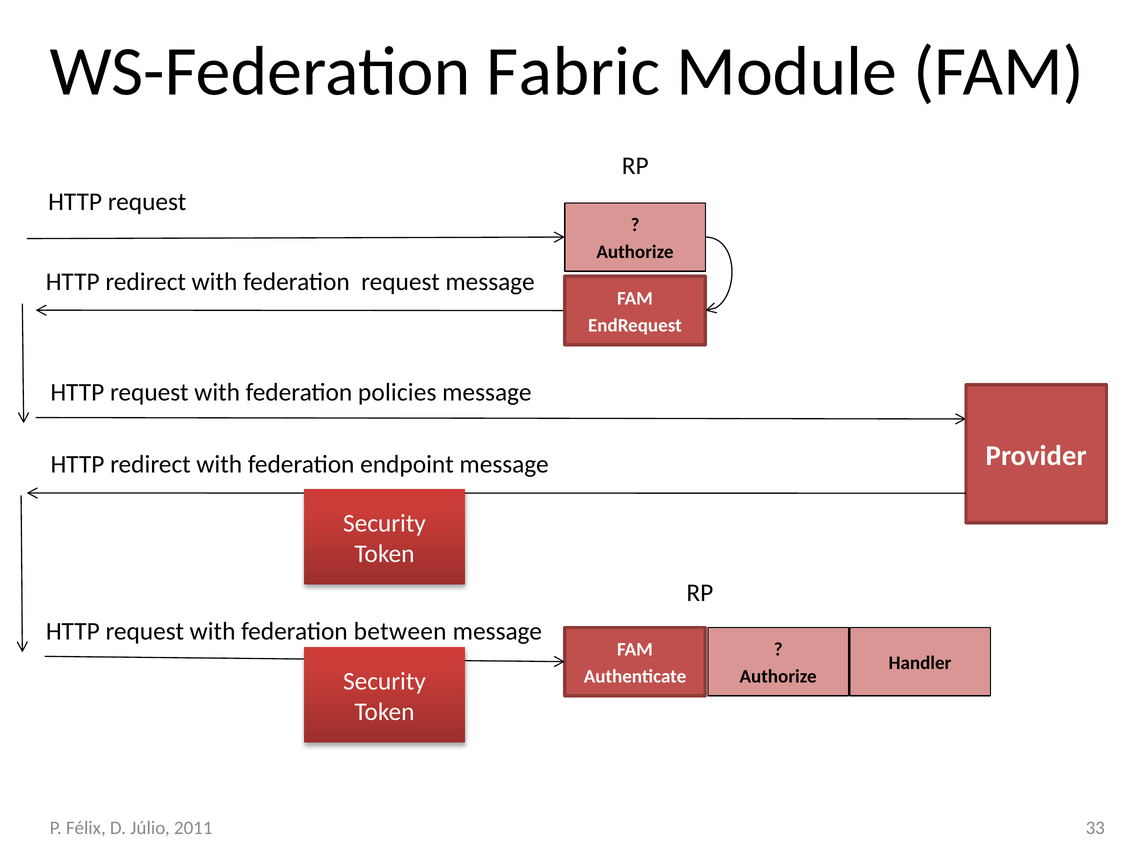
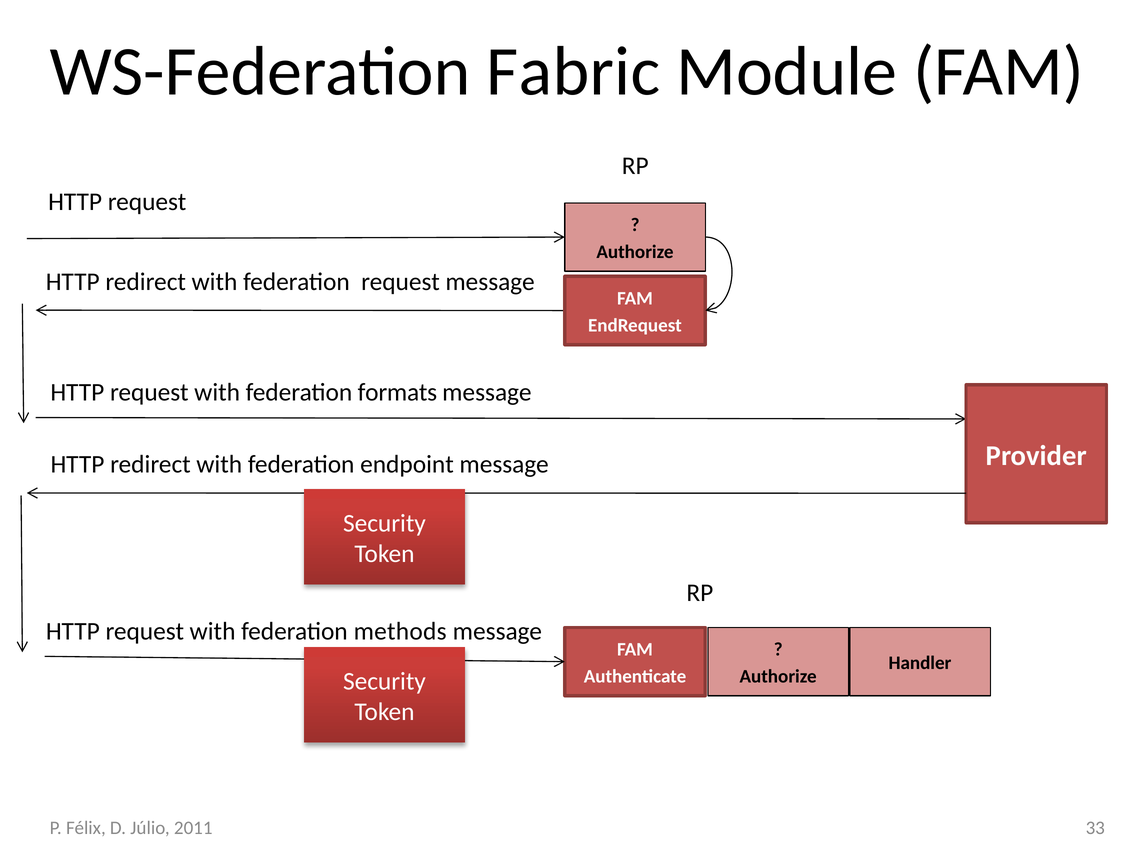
policies: policies -> formats
between: between -> methods
